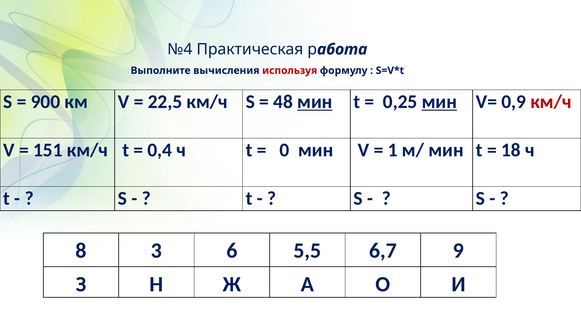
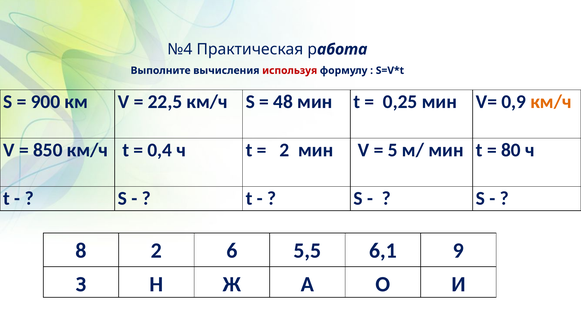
мин at (315, 102) underline: present -> none
мин at (439, 102) underline: present -> none
км/ч at (551, 102) colour: red -> orange
151: 151 -> 850
0 at (284, 150): 0 -> 2
1: 1 -> 5
18: 18 -> 80
8 3: 3 -> 2
6,7: 6,7 -> 6,1
